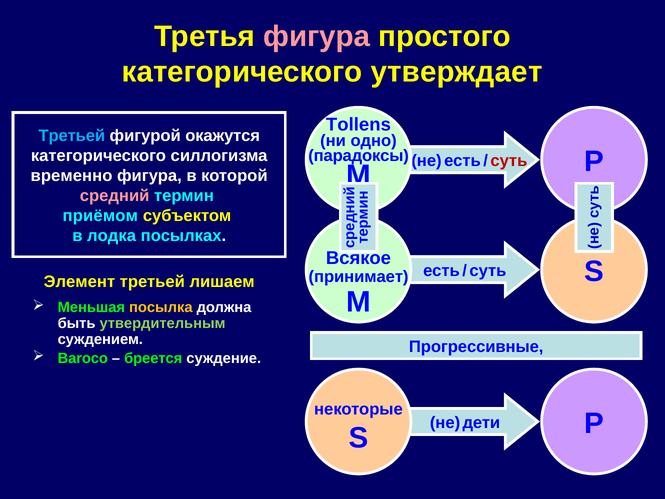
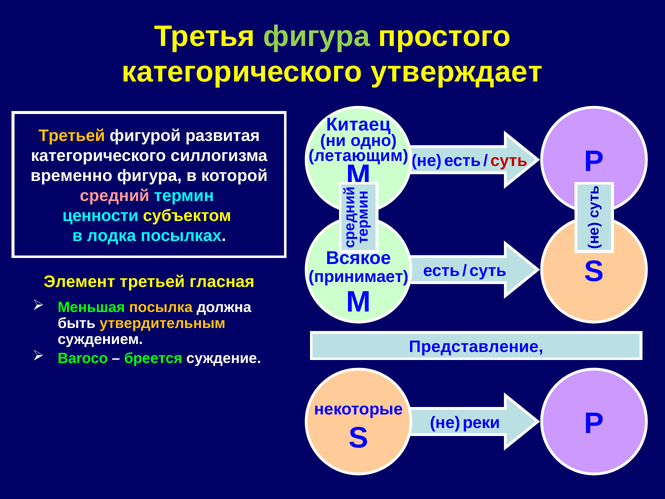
фигура at (317, 37) colour: pink -> light green
Tollens: Tollens -> Китаец
Третьей at (72, 136) colour: light blue -> yellow
окажутся: окажутся -> развитая
парадоксы: парадоксы -> летающим
приёмом: приёмом -> ценности
лишаем: лишаем -> гласная
утвердительным colour: light green -> yellow
Прогрессивные: Прогрессивные -> Представление
дети: дети -> реки
